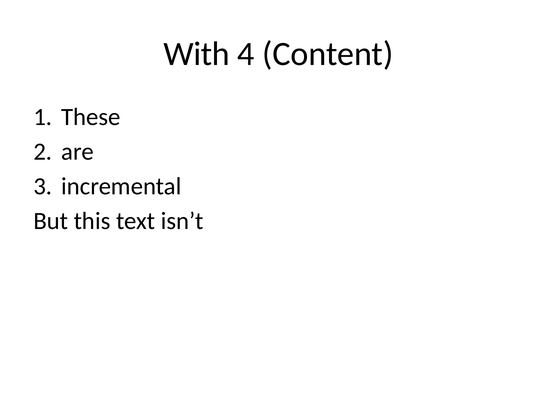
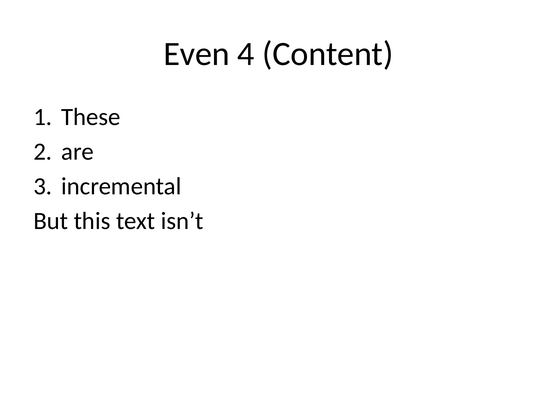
With: With -> Even
